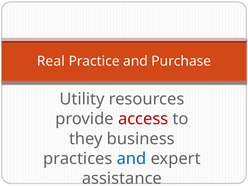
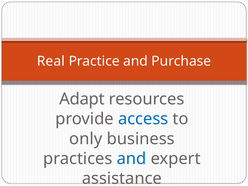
Utility: Utility -> Adapt
access colour: red -> blue
they: they -> only
